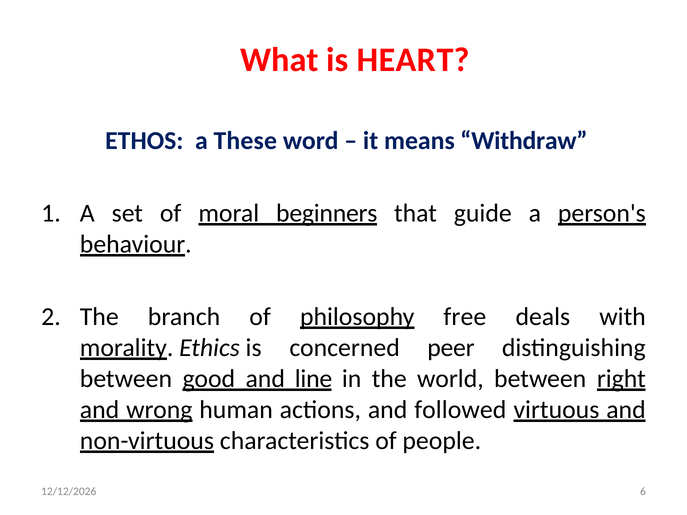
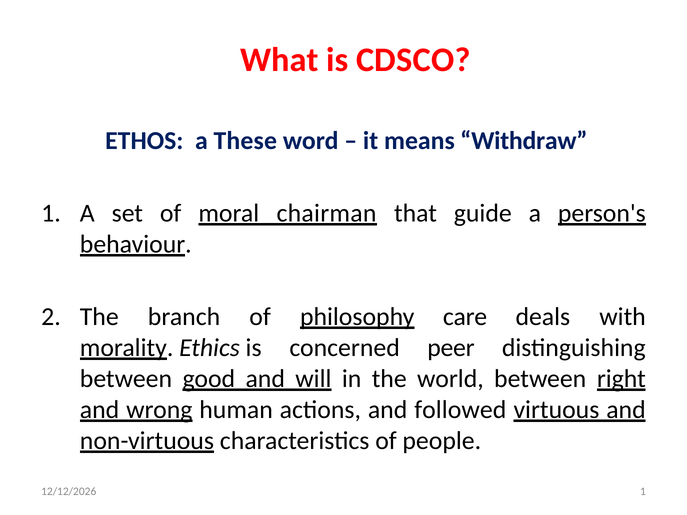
HEART: HEART -> CDSCO
beginners: beginners -> chairman
free: free -> care
line: line -> will
6 at (643, 492): 6 -> 1
